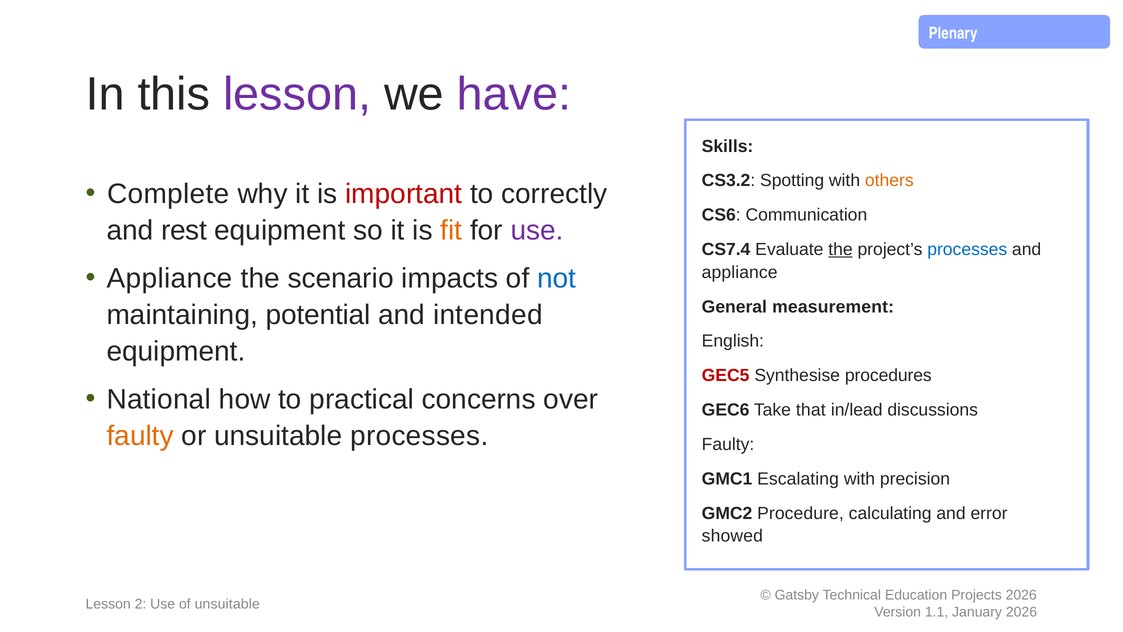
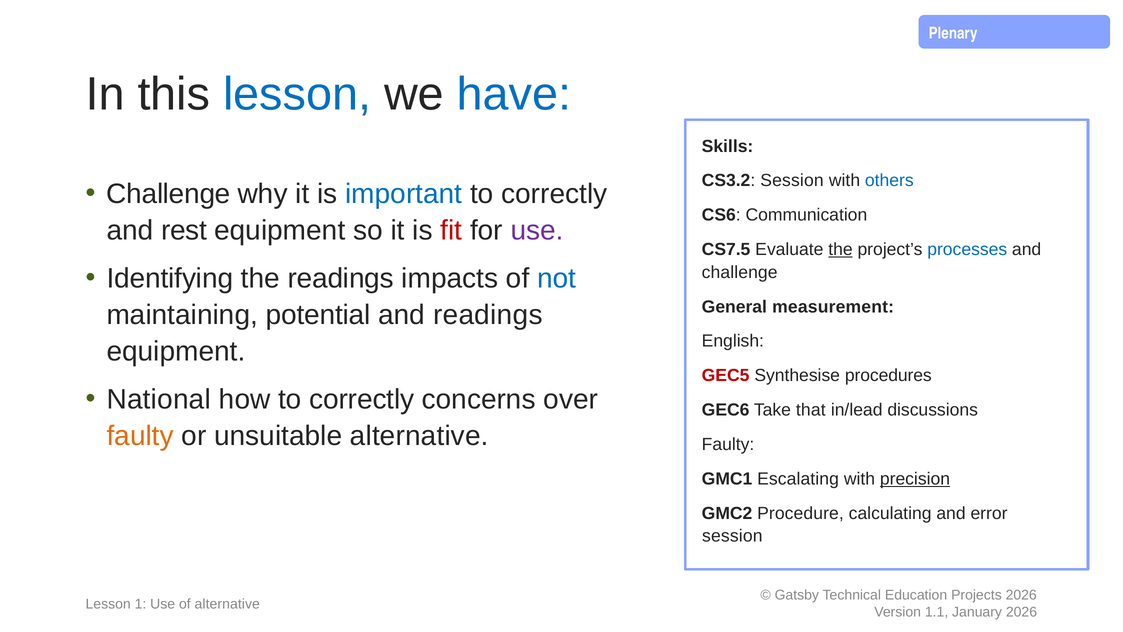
lesson at (297, 94) colour: purple -> blue
have colour: purple -> blue
CS3.2 Spotting: Spotting -> Session
others colour: orange -> blue
Complete at (168, 194): Complete -> Challenge
important colour: red -> blue
fit colour: orange -> red
CS7.4: CS7.4 -> CS7.5
Appliance at (170, 278): Appliance -> Identifying
the scenario: scenario -> readings
appliance at (740, 272): appliance -> challenge
and intended: intended -> readings
how to practical: practical -> correctly
unsuitable processes: processes -> alternative
precision underline: none -> present
showed at (732, 536): showed -> session
2: 2 -> 1
of unsuitable: unsuitable -> alternative
